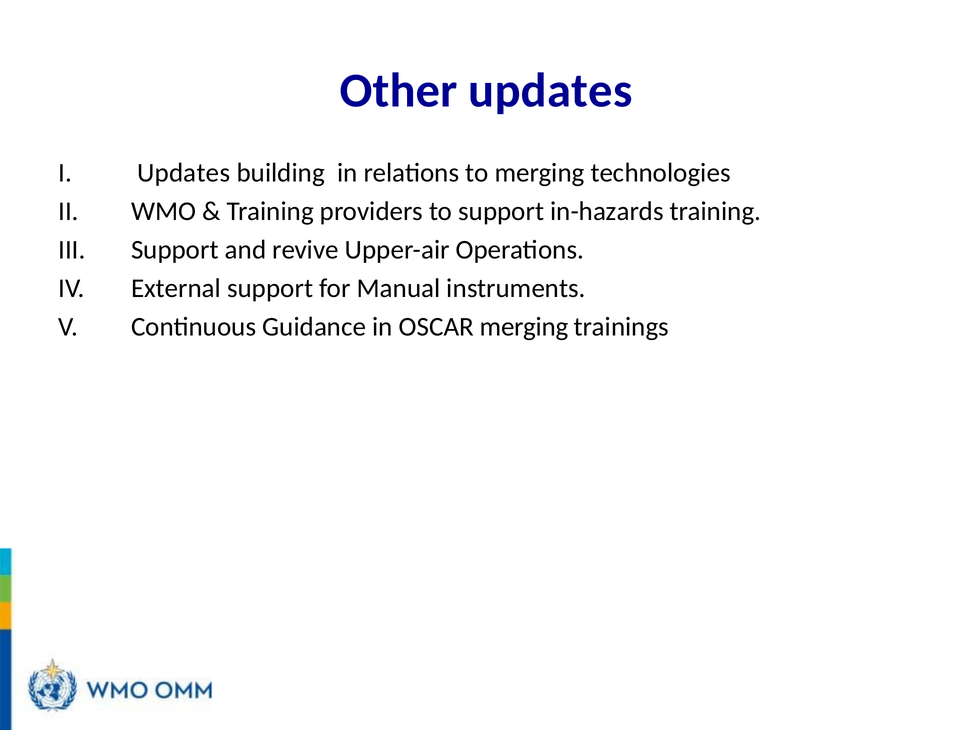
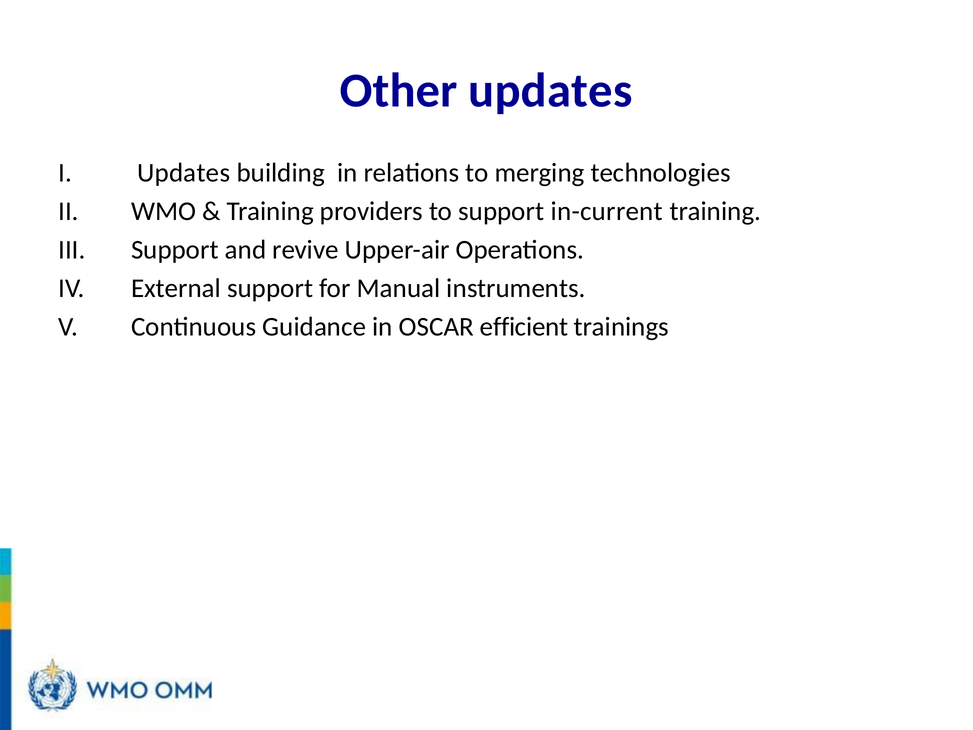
in-hazards: in-hazards -> in-current
OSCAR merging: merging -> efficient
